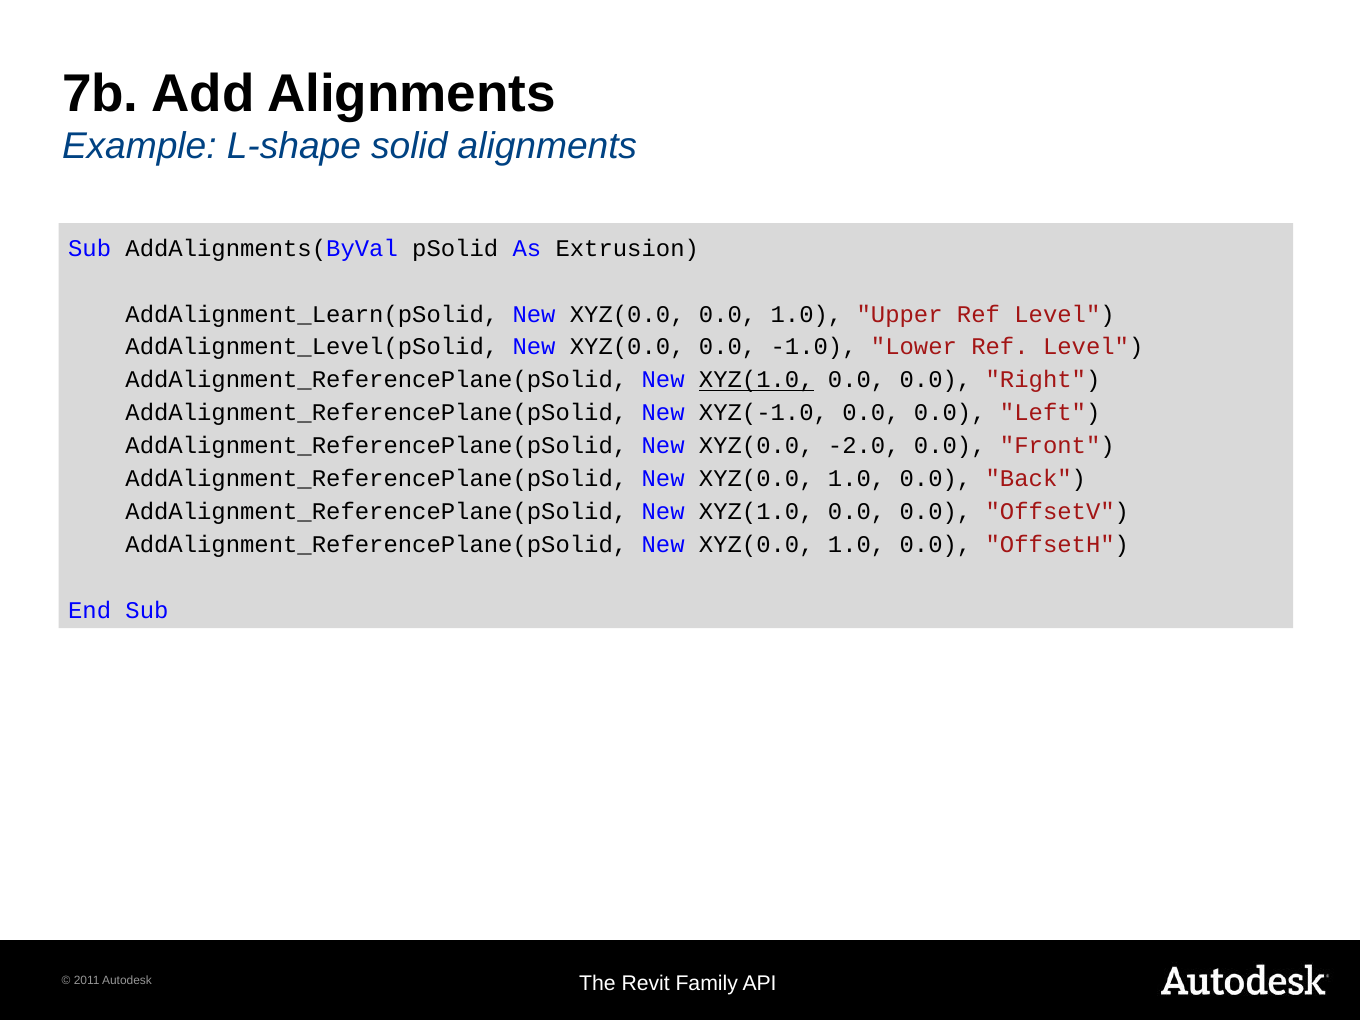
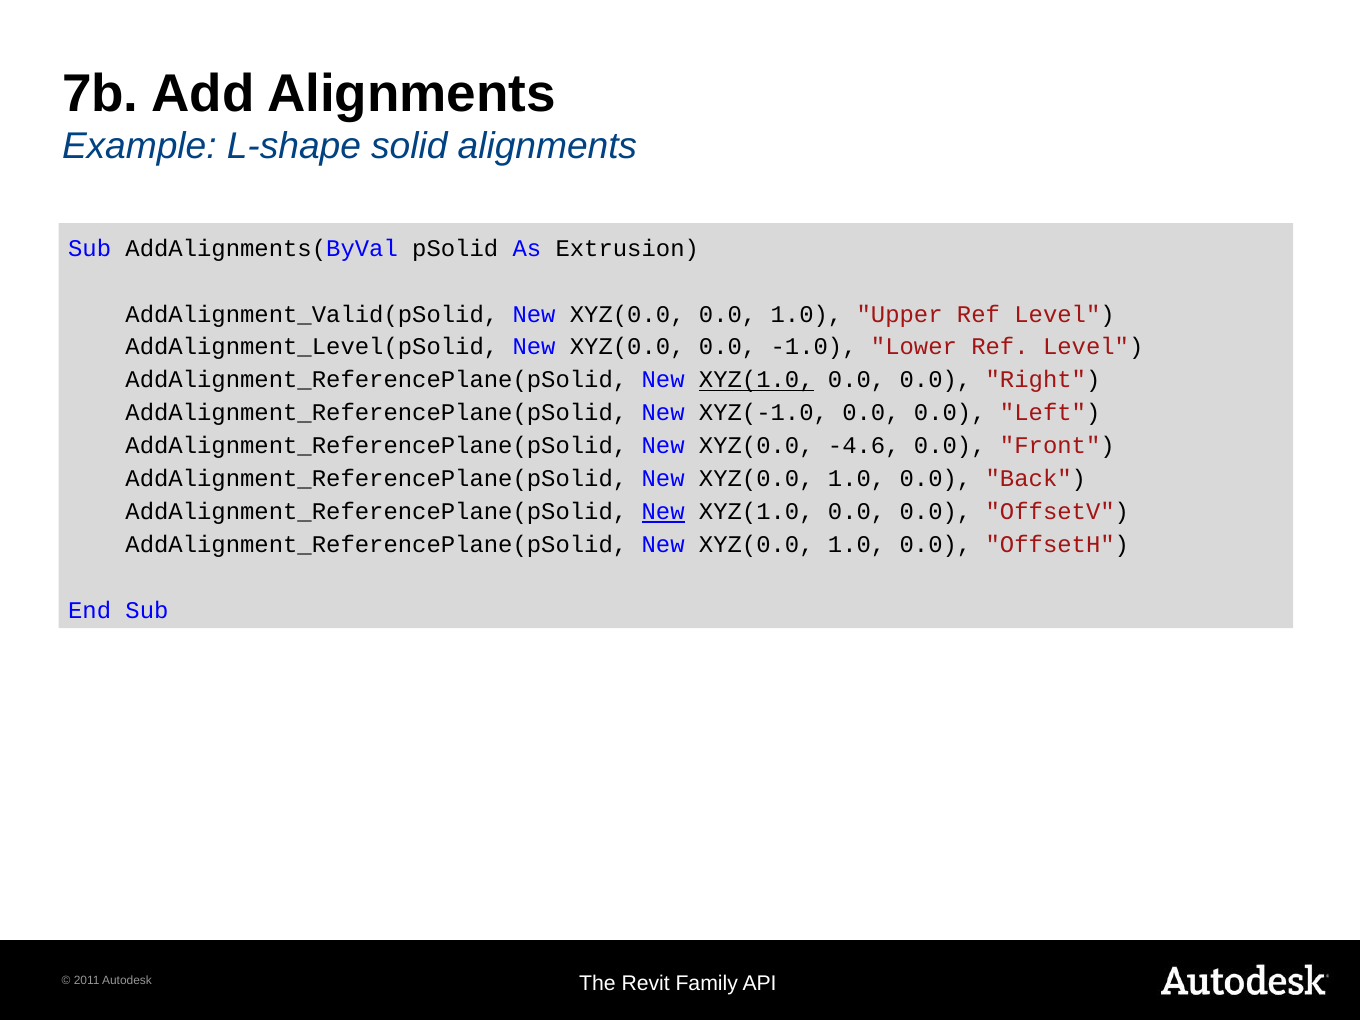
AddAlignment_Learn(pSolid: AddAlignment_Learn(pSolid -> AddAlignment_Valid(pSolid
-2.0: -2.0 -> -4.6
New at (663, 512) underline: none -> present
